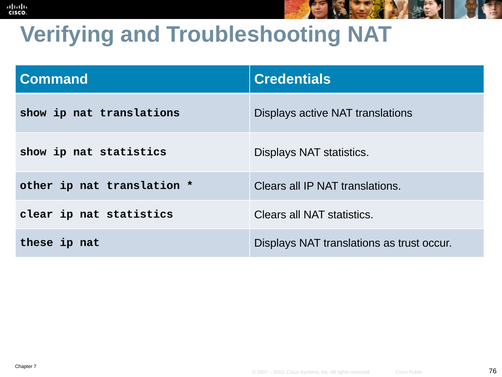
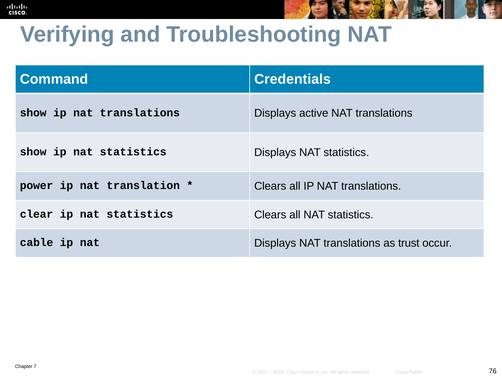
other: other -> power
these: these -> cable
